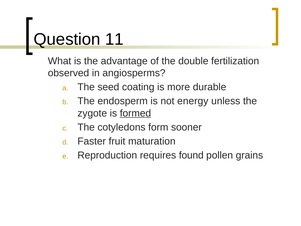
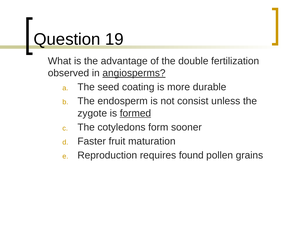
11: 11 -> 19
angiosperms underline: none -> present
energy: energy -> consist
